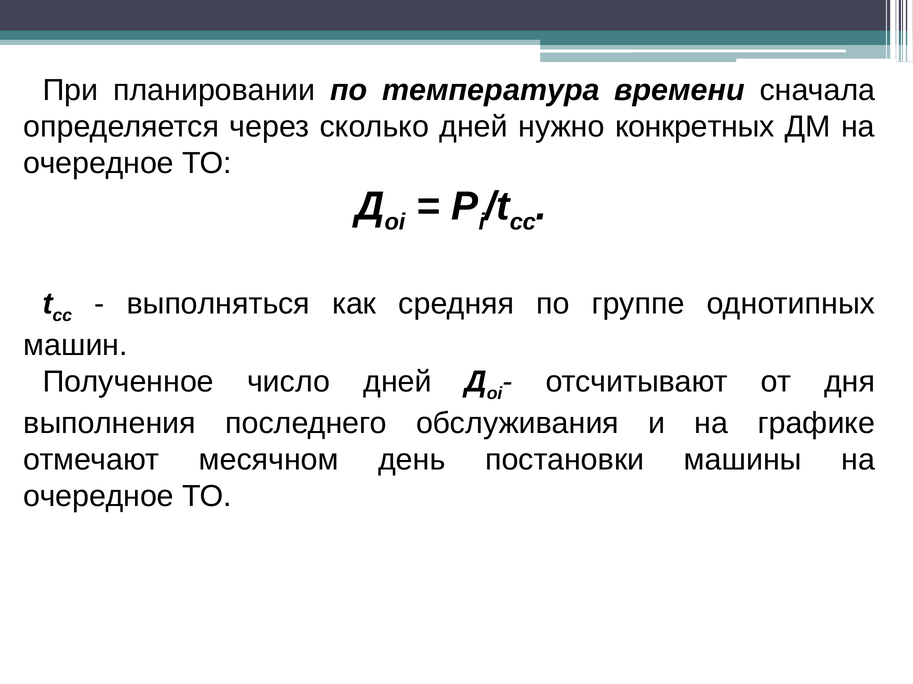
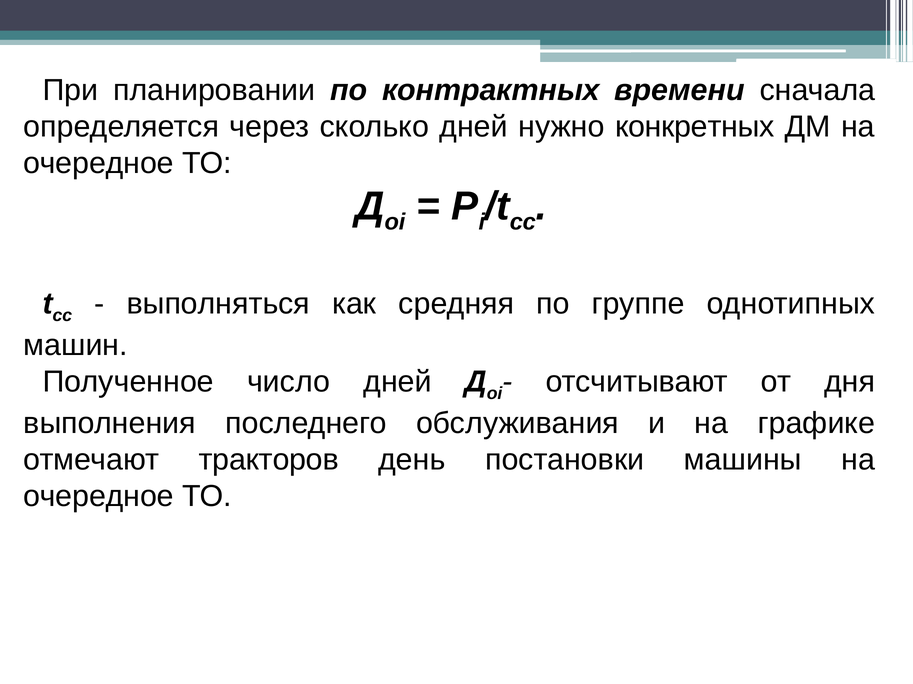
температура: температура -> контрактных
месячном: месячном -> тракторов
